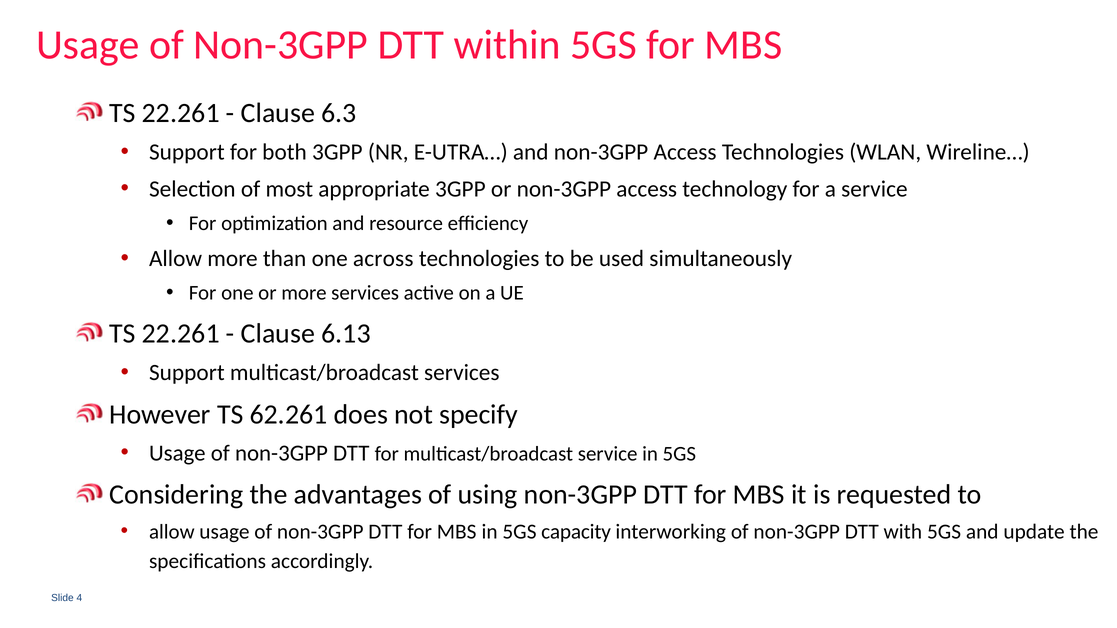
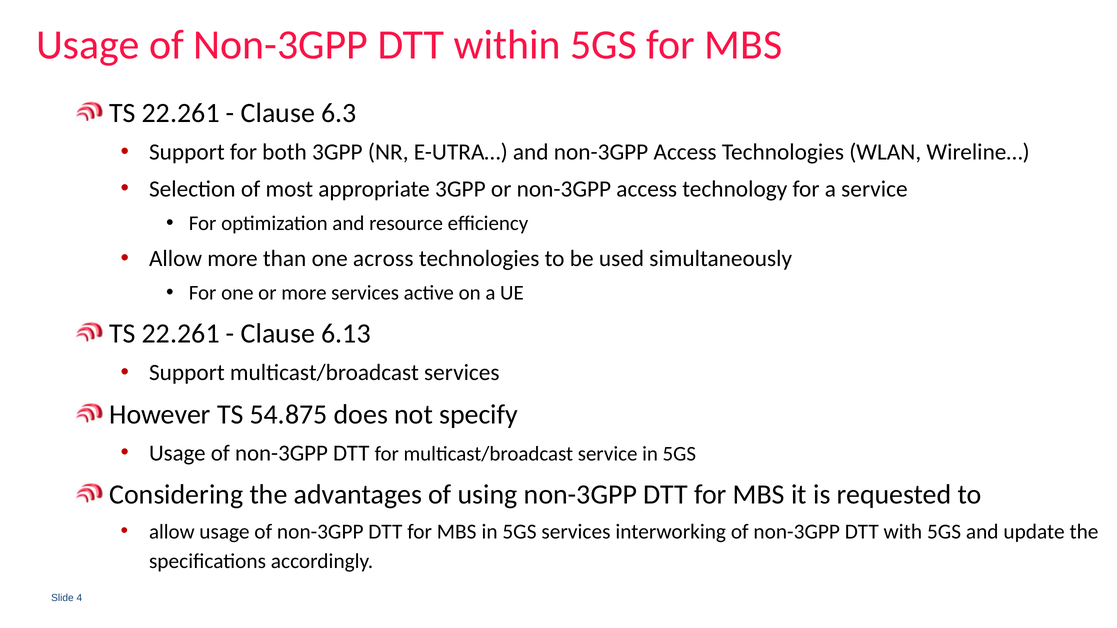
62.261: 62.261 -> 54.875
5GS capacity: capacity -> services
